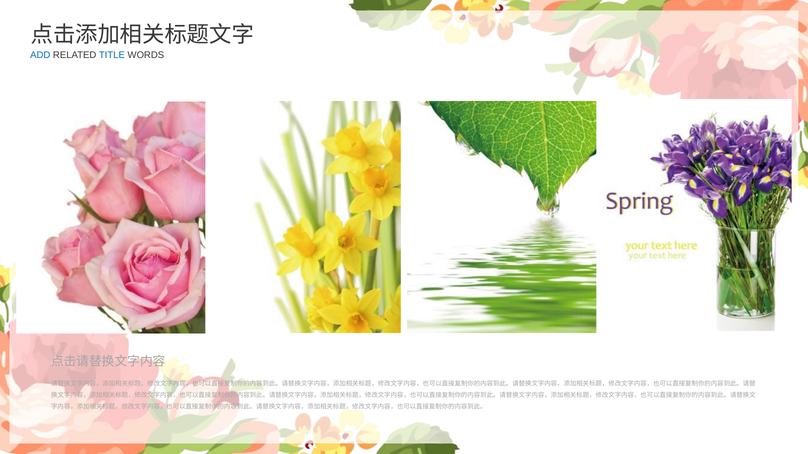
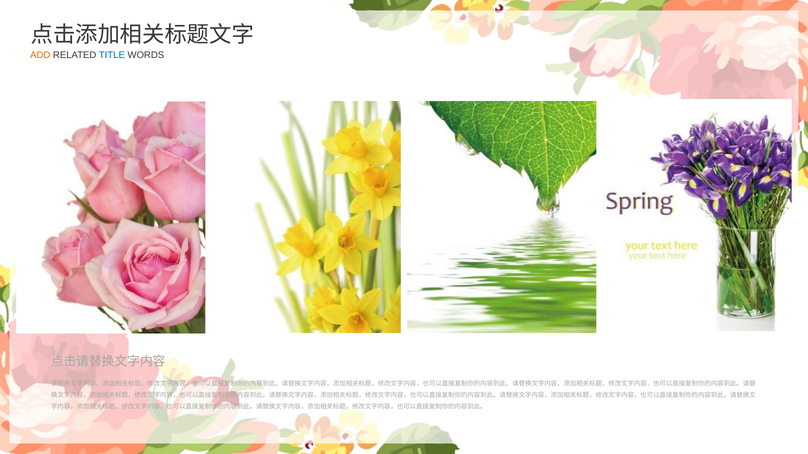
ADD colour: blue -> orange
